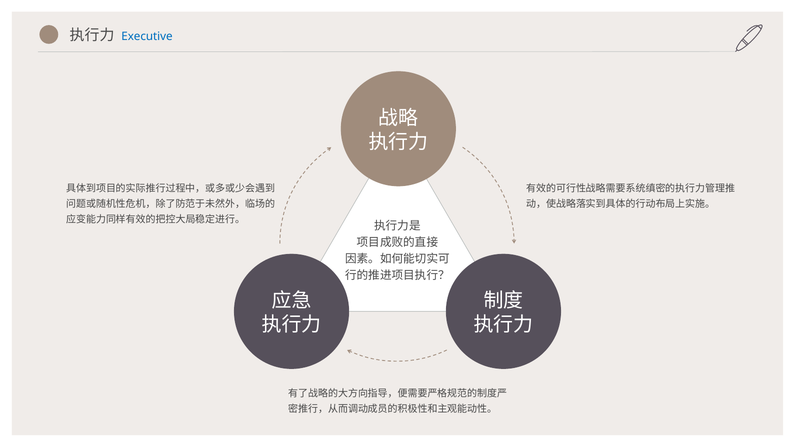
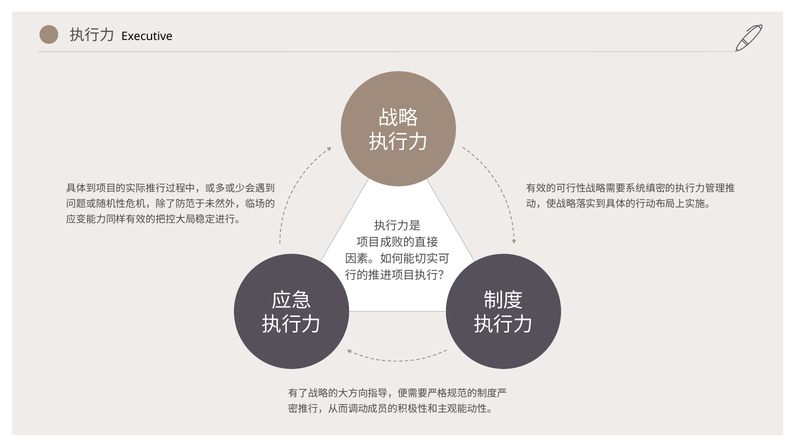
Executive colour: blue -> black
